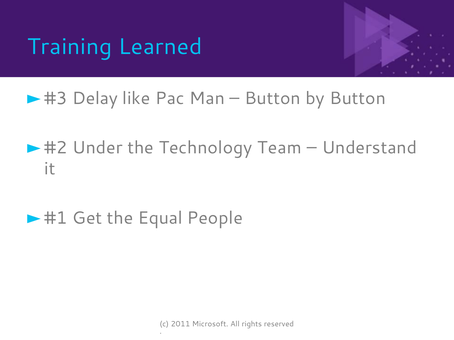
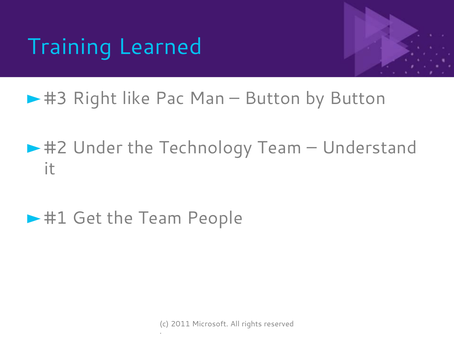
Delay: Delay -> Right
the Equal: Equal -> Team
